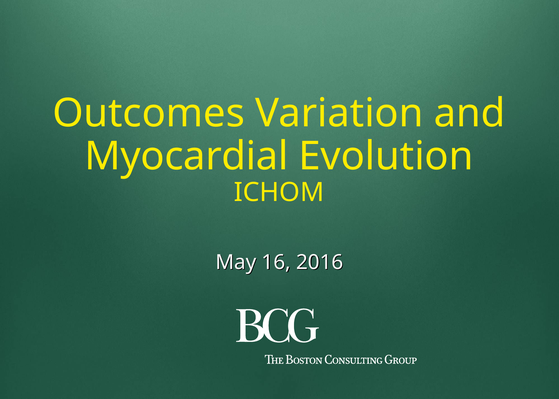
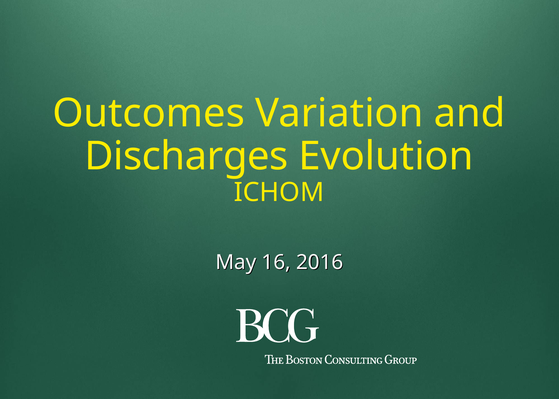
Myocardial: Myocardial -> Discharges
